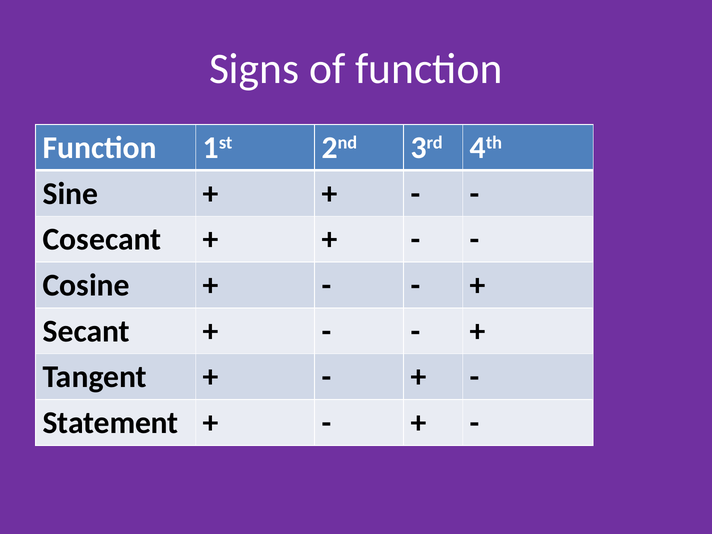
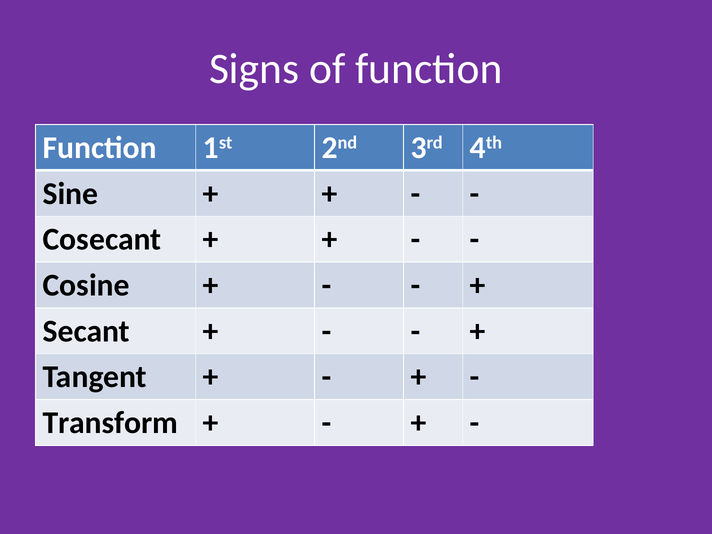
Statement: Statement -> Transform
